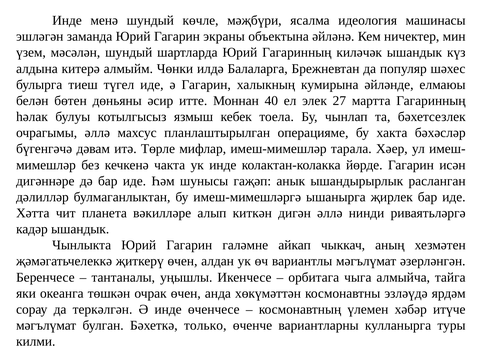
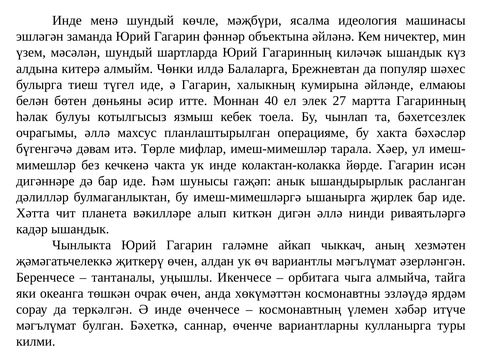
экраны: экраны -> фәннәр
только: только -> саннар
